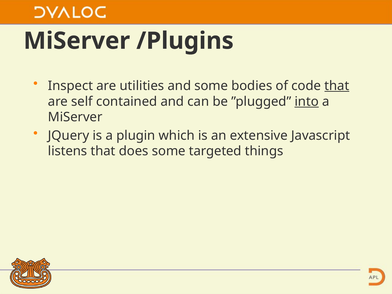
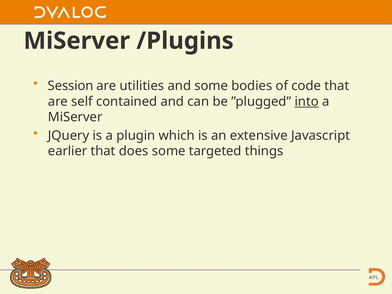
Inspect: Inspect -> Session
that at (337, 86) underline: present -> none
listens: listens -> earlier
